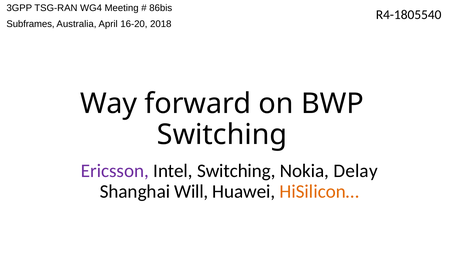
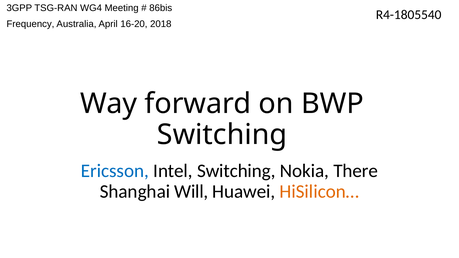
Subframes: Subframes -> Frequency
Ericsson colour: purple -> blue
Delay: Delay -> There
